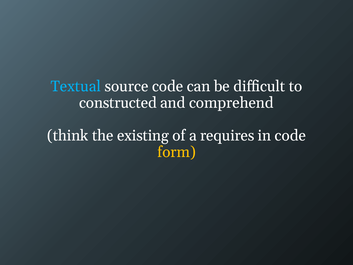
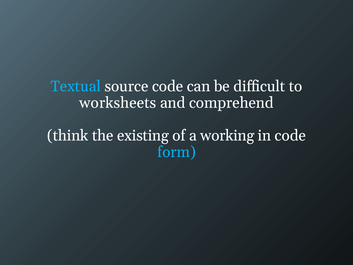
constructed: constructed -> worksheets
requires: requires -> working
form colour: yellow -> light blue
